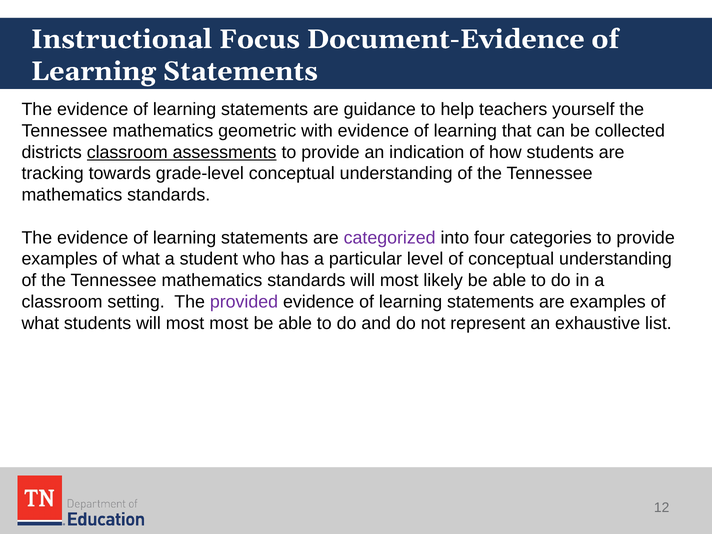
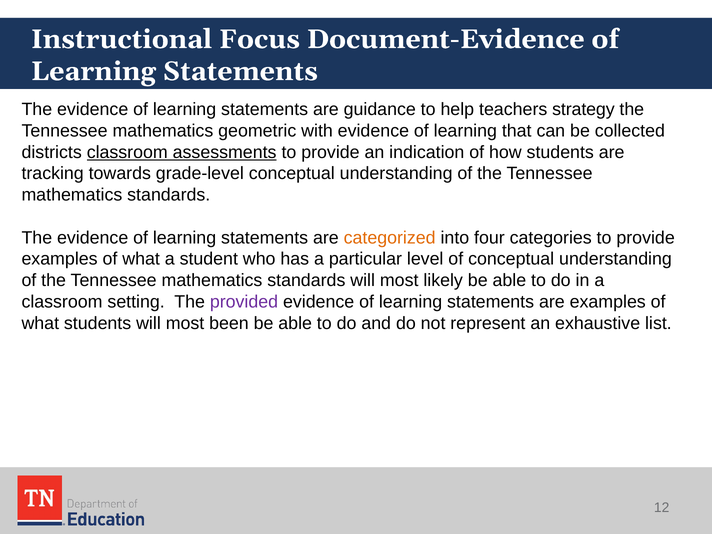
yourself: yourself -> strategy
categorized colour: purple -> orange
most most: most -> been
